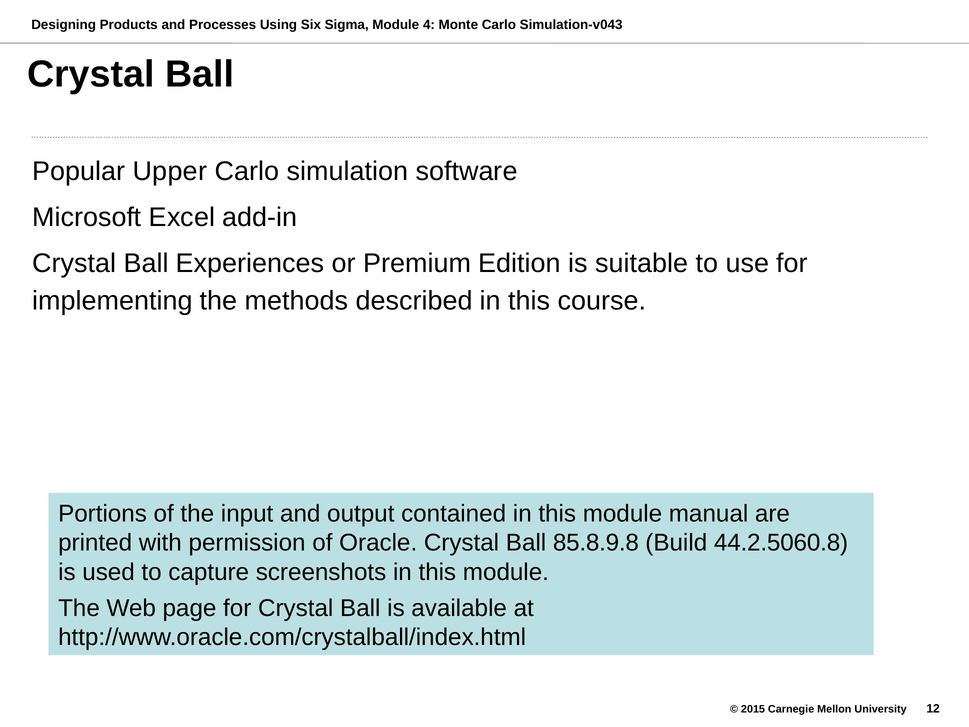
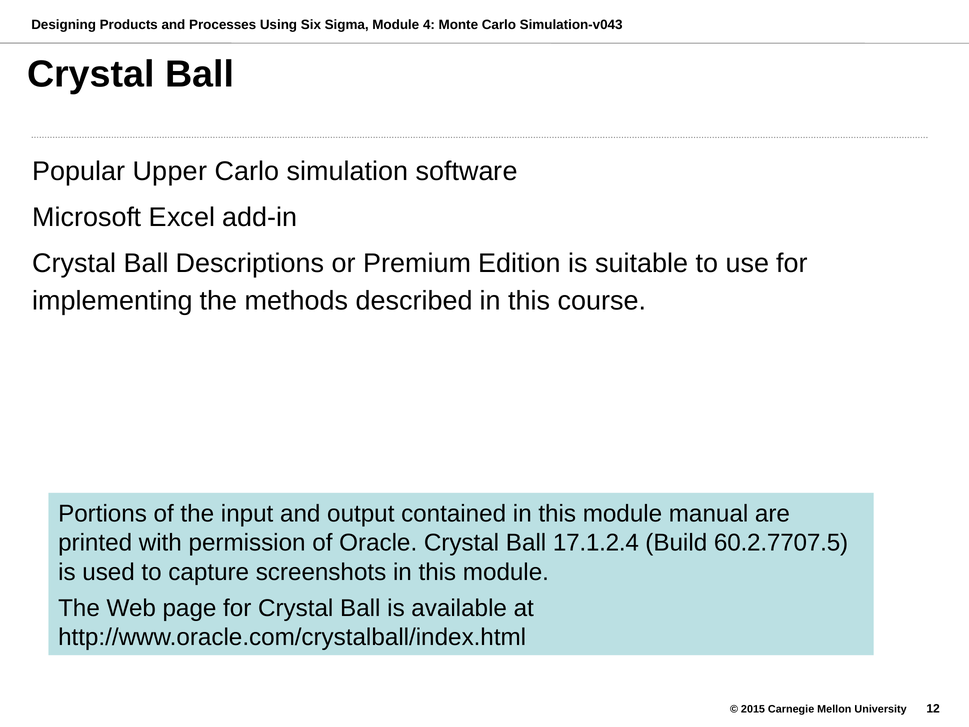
Experiences: Experiences -> Descriptions
85.8.9.8: 85.8.9.8 -> 17.1.2.4
44.2.5060.8: 44.2.5060.8 -> 60.2.7707.5
